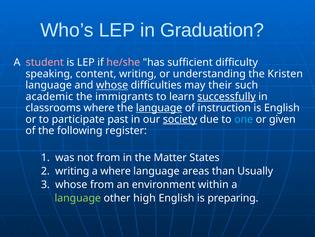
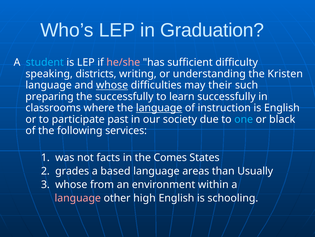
student colour: pink -> light blue
content: content -> districts
academic: academic -> preparing
the immigrants: immigrants -> successfully
successfully at (226, 96) underline: present -> none
society underline: present -> none
given: given -> black
register: register -> services
not from: from -> facts
Matter: Matter -> Comes
2 writing: writing -> grades
a where: where -> based
language at (78, 197) colour: light green -> pink
preparing: preparing -> schooling
